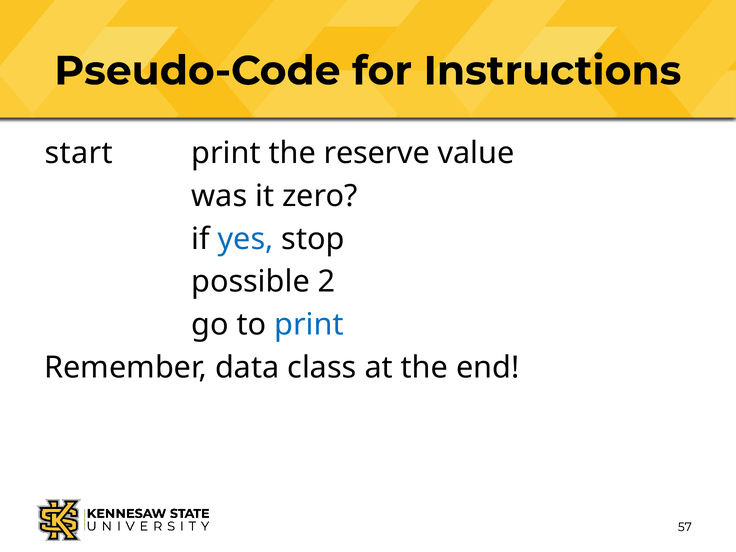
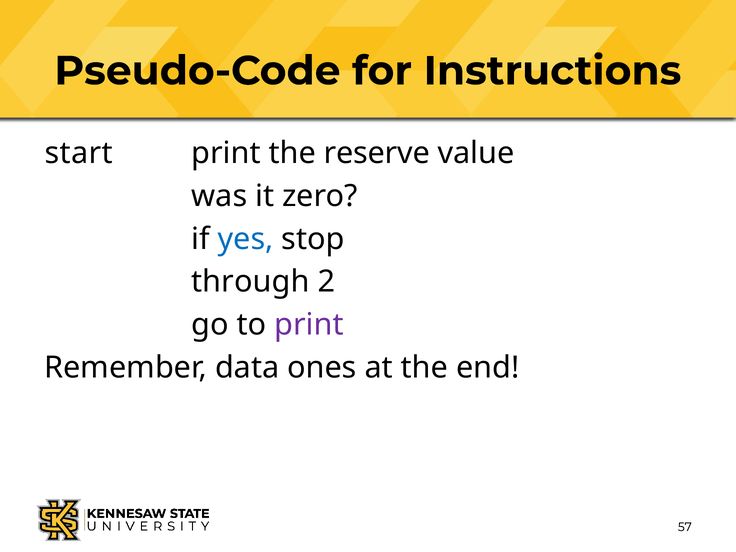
possible: possible -> through
print at (309, 325) colour: blue -> purple
class: class -> ones
